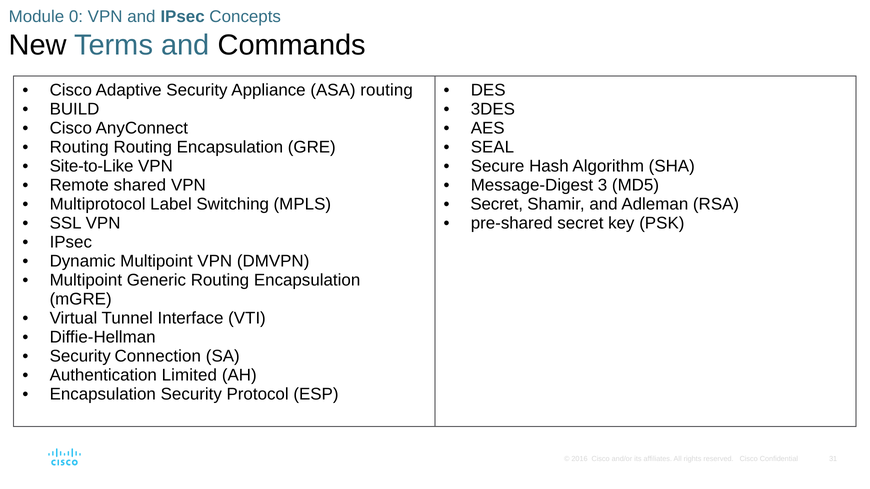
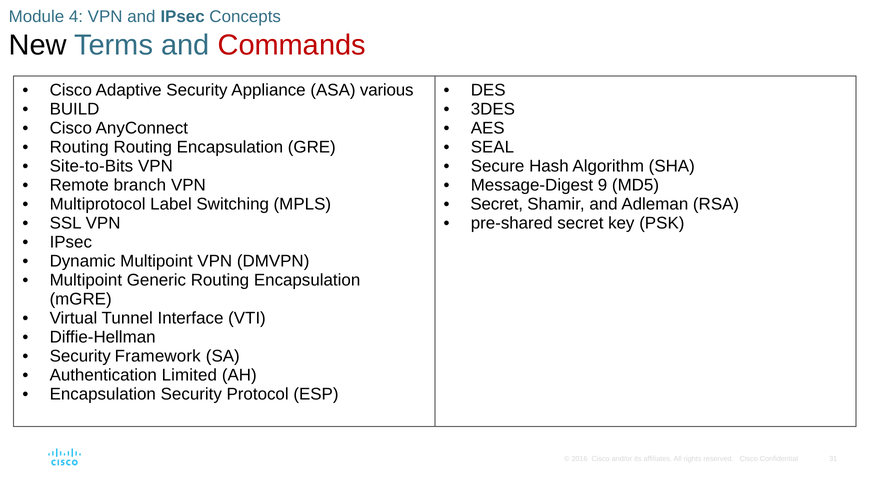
0: 0 -> 4
Commands colour: black -> red
ASA routing: routing -> various
Site-to-Like: Site-to-Like -> Site-to-Bits
shared: shared -> branch
3: 3 -> 9
Connection: Connection -> Framework
